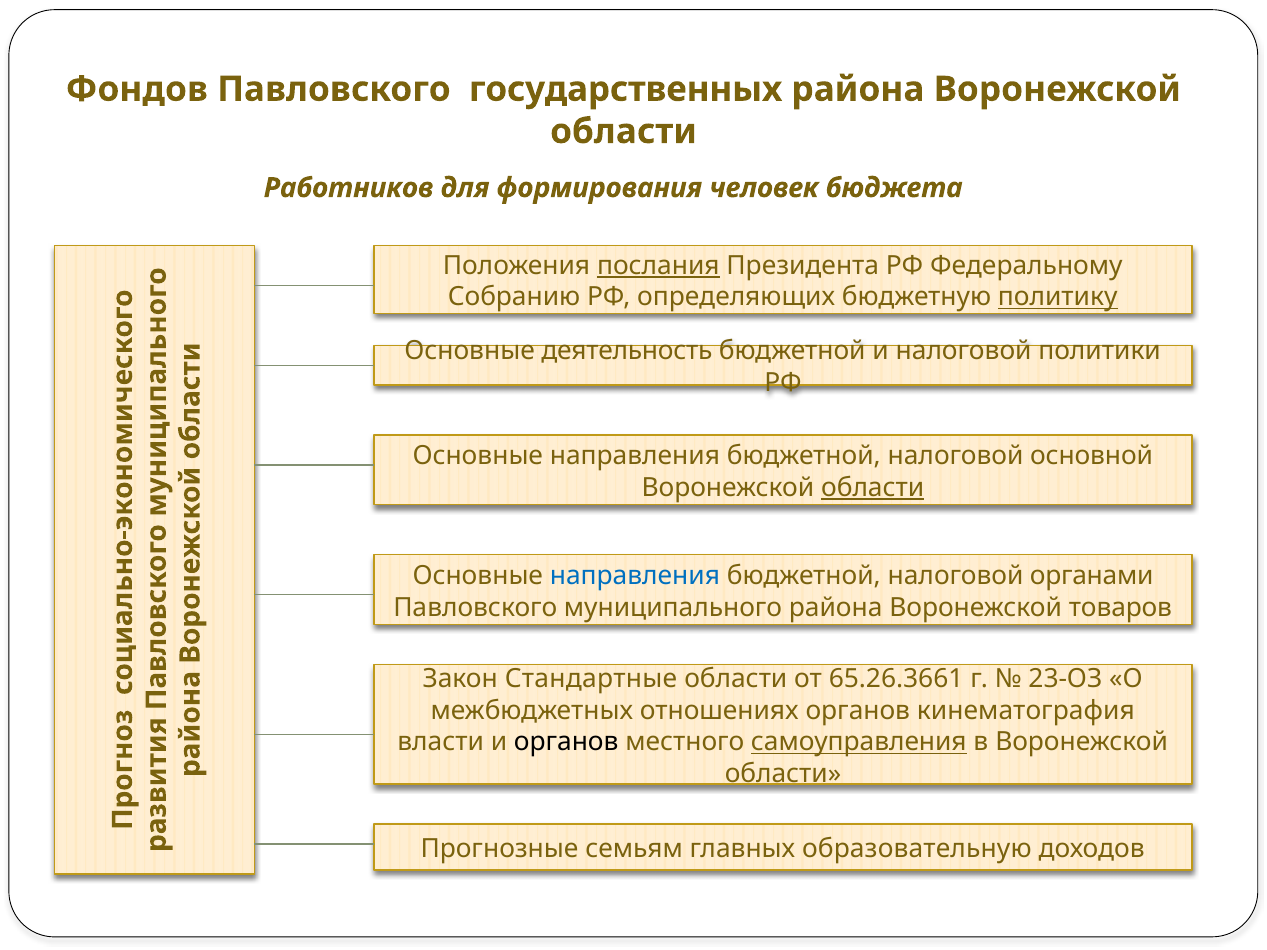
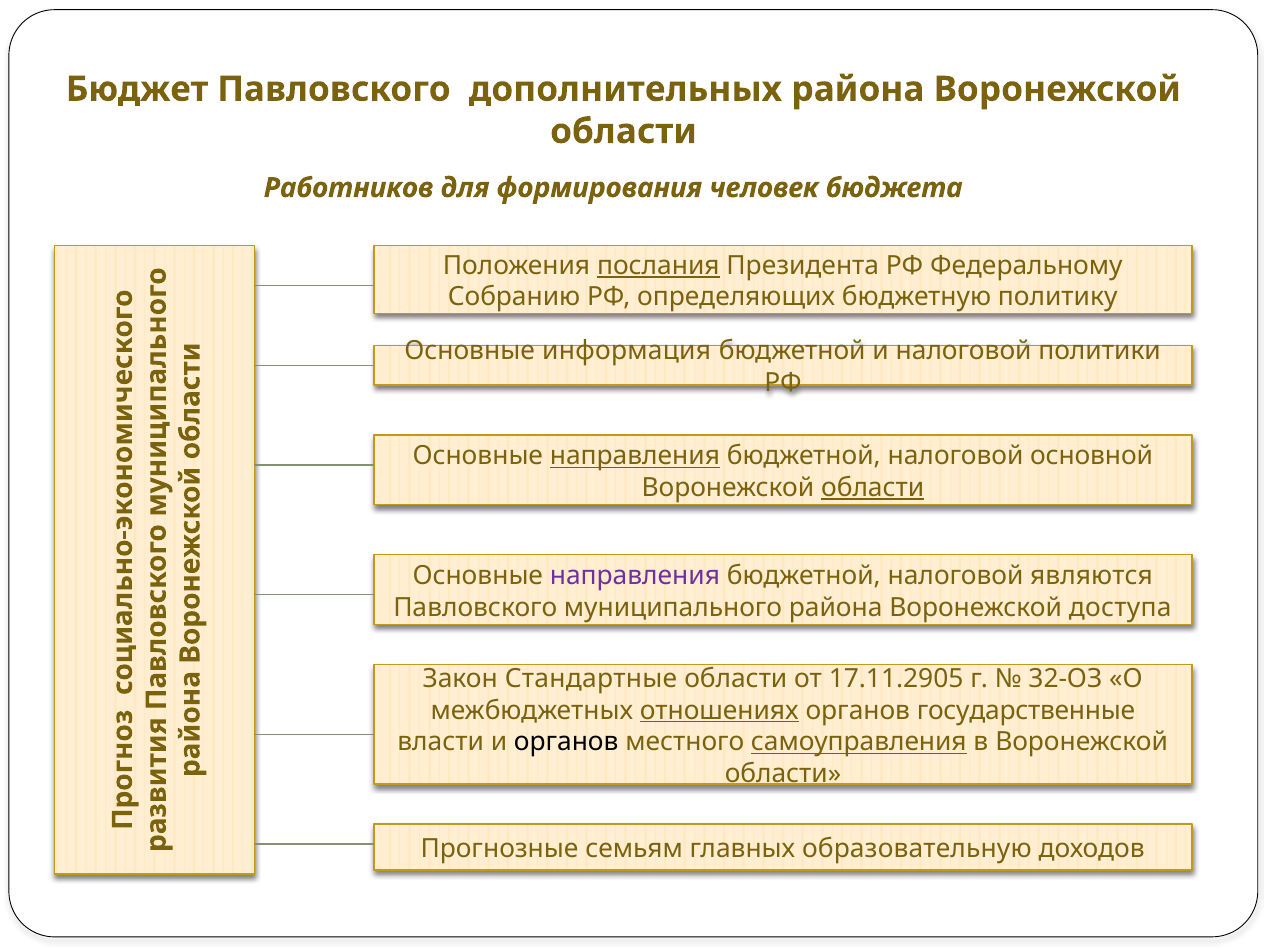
Фондов: Фондов -> Бюджет
государственных: государственных -> дополнительных
политику underline: present -> none
деятельность: деятельность -> информация
направления at (635, 456) underline: none -> present
направления at (635, 576) colour: blue -> purple
органами: органами -> являются
товаров: товаров -> доступа
65.26.3661: 65.26.3661 -> 17.11.2905
23-ОЗ: 23-ОЗ -> 32-ОЗ
отношениях underline: none -> present
кинематография: кинематография -> государственные
